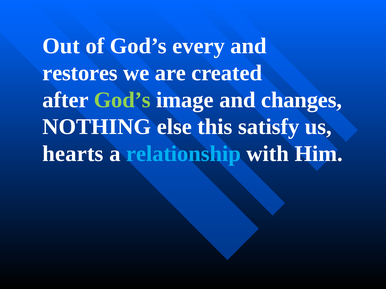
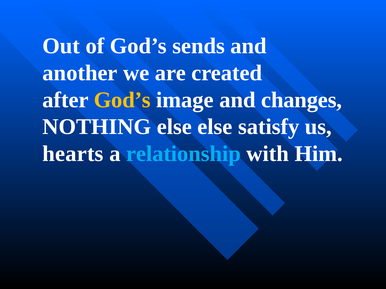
every: every -> sends
restores: restores -> another
God’s at (122, 100) colour: light green -> yellow
else this: this -> else
